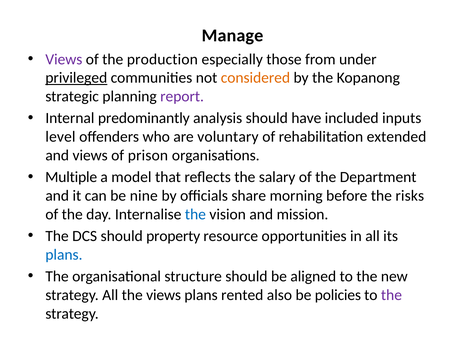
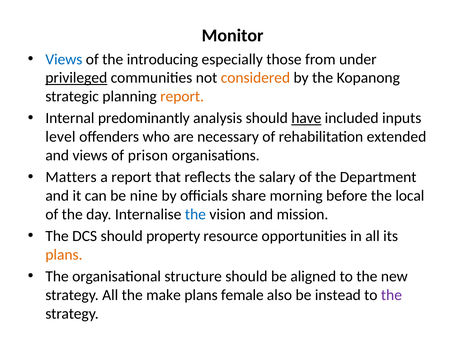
Manage: Manage -> Monitor
Views at (64, 59) colour: purple -> blue
production: production -> introducing
report at (182, 96) colour: purple -> orange
have underline: none -> present
voluntary: voluntary -> necessary
Multiple: Multiple -> Matters
a model: model -> report
risks: risks -> local
plans at (64, 254) colour: blue -> orange
the views: views -> make
rented: rented -> female
policies: policies -> instead
